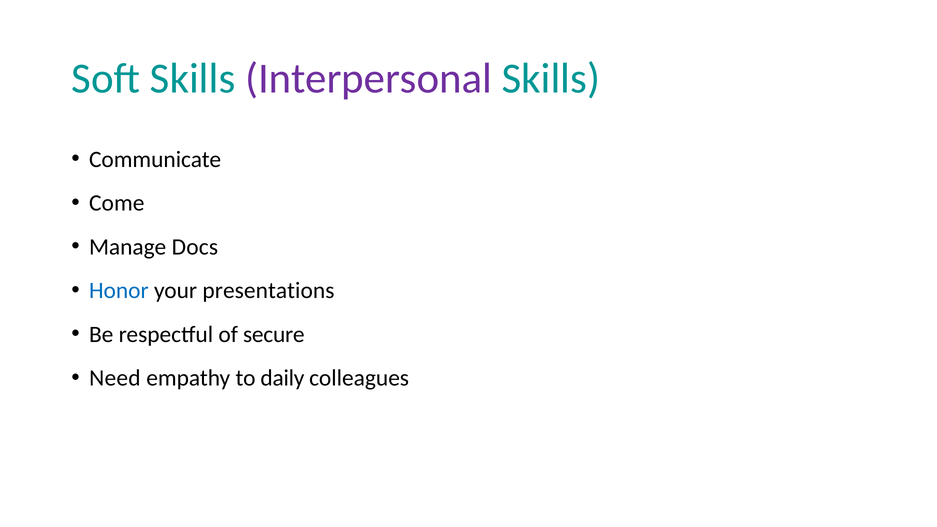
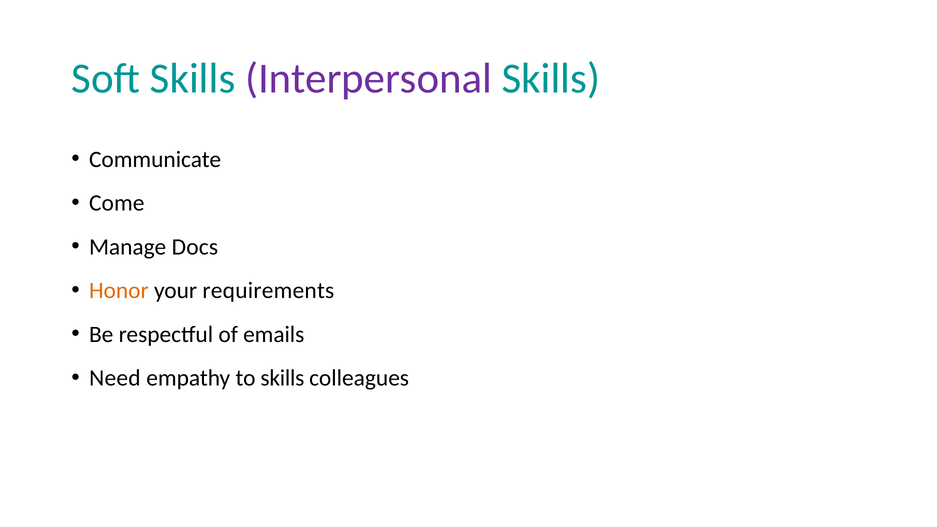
Honor colour: blue -> orange
presentations: presentations -> requirements
secure: secure -> emails
to daily: daily -> skills
